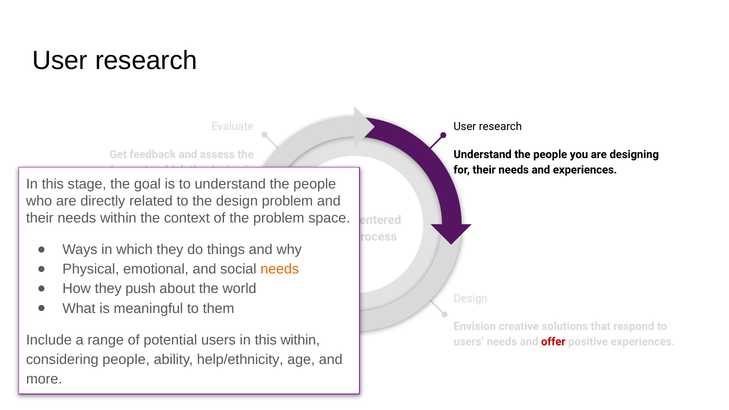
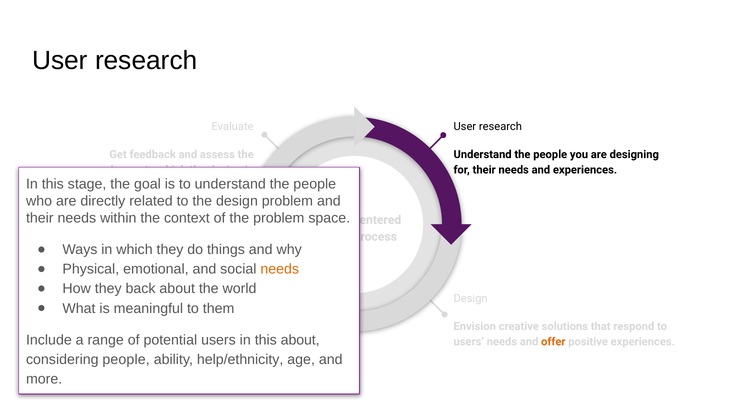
push: push -> back
this within: within -> about
offer colour: red -> orange
